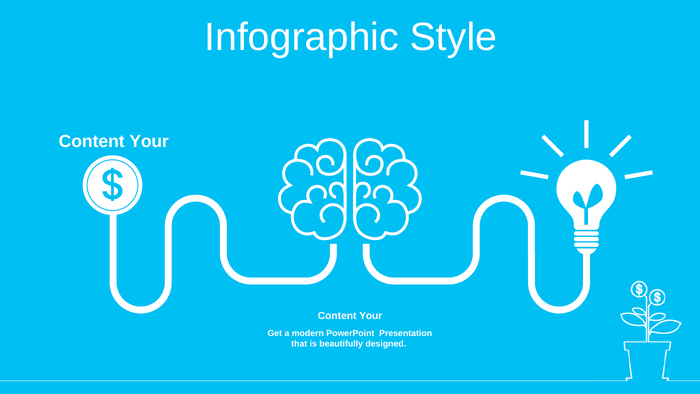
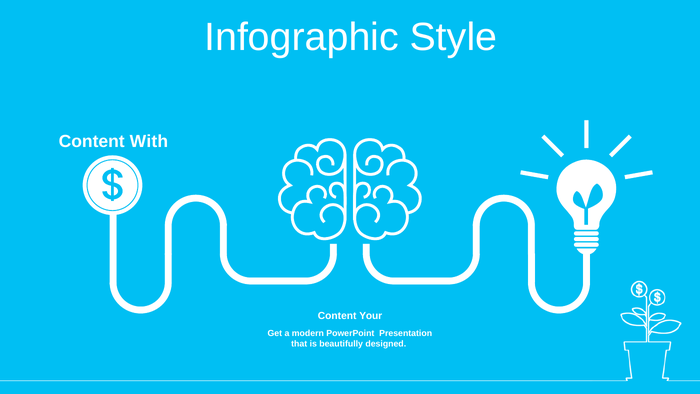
Your at (149, 141): Your -> With
